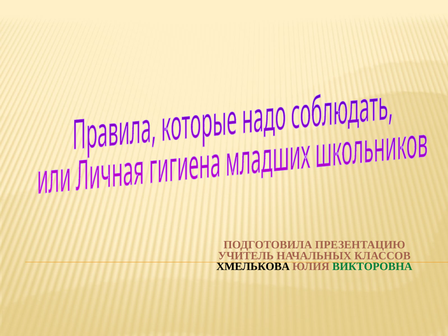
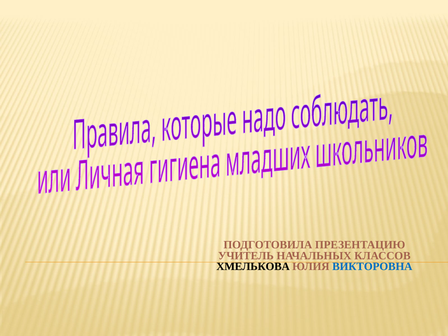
ВИКТОРОВНА colour: green -> blue
